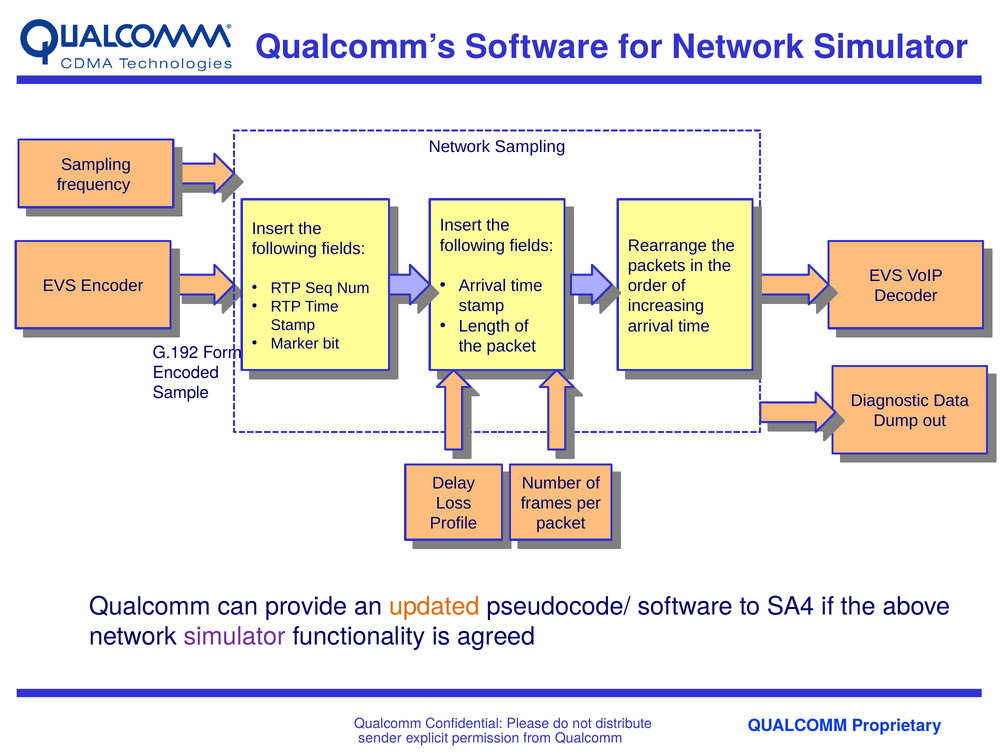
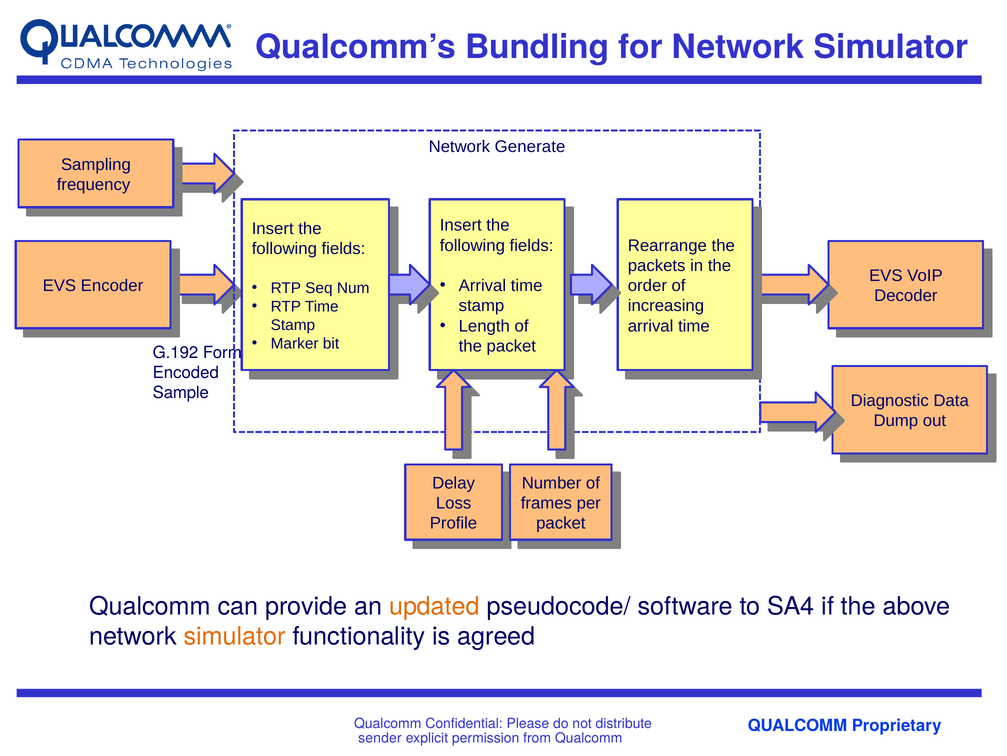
Qualcomm’s Software: Software -> Bundling
Network Sampling: Sampling -> Generate
simulator at (235, 636) colour: purple -> orange
